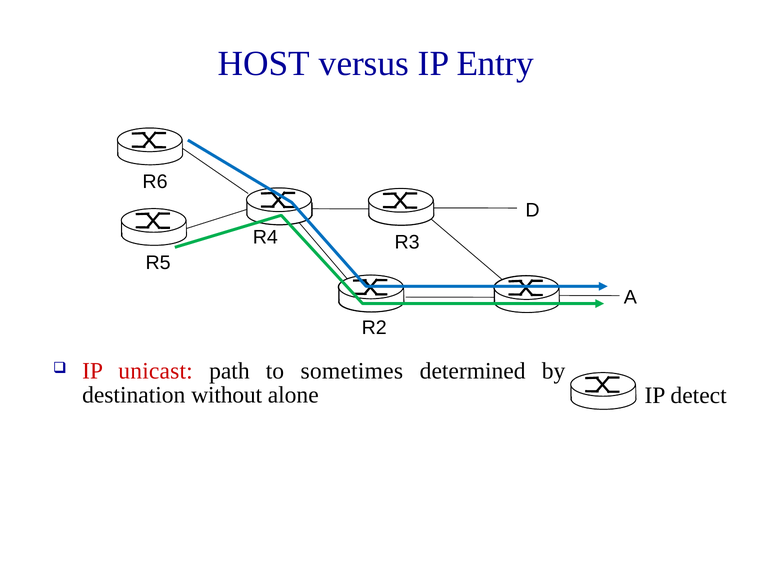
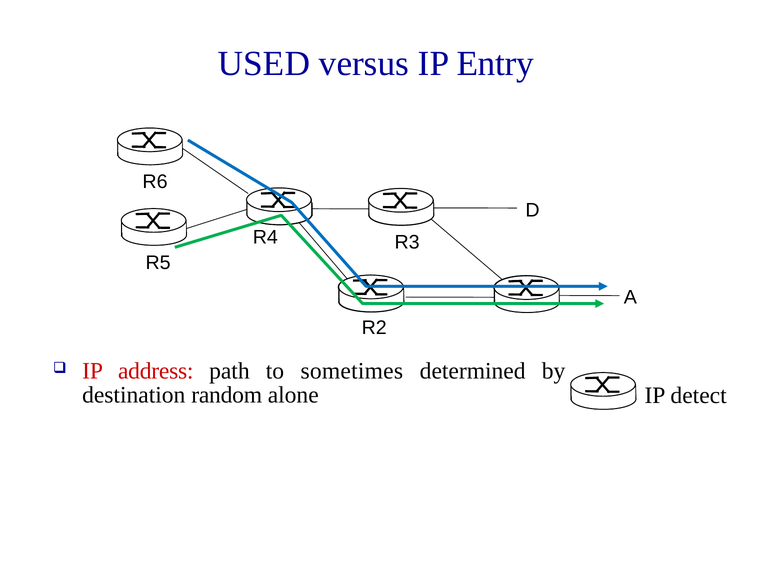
HOST: HOST -> USED
unicast: unicast -> address
without: without -> random
